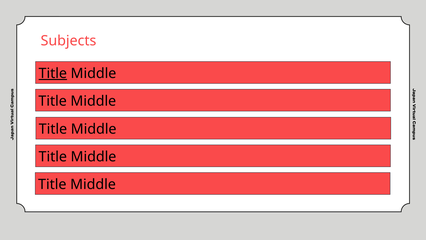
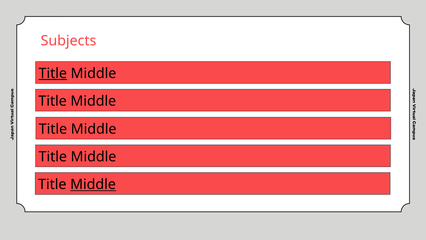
Middle at (93, 184) underline: none -> present
